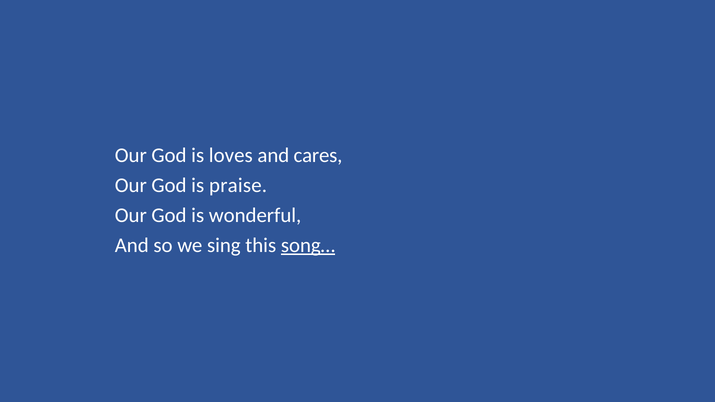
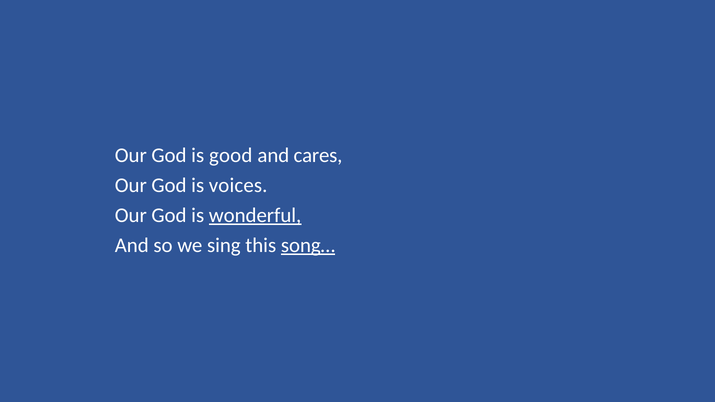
loves: loves -> good
praise: praise -> voices
wonderful underline: none -> present
